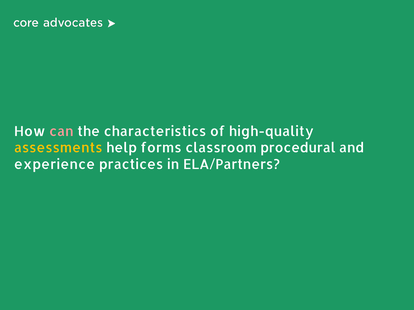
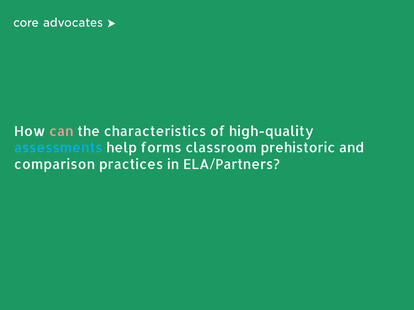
assessments colour: yellow -> light blue
procedural: procedural -> prehistoric
experience: experience -> comparison
